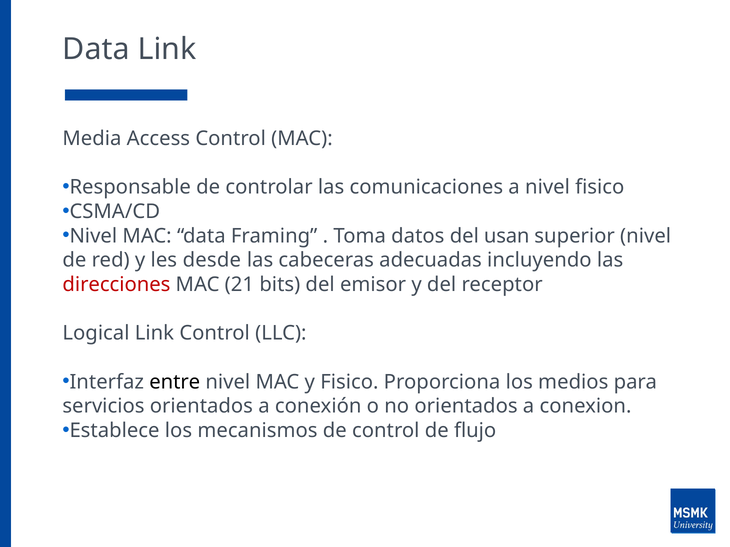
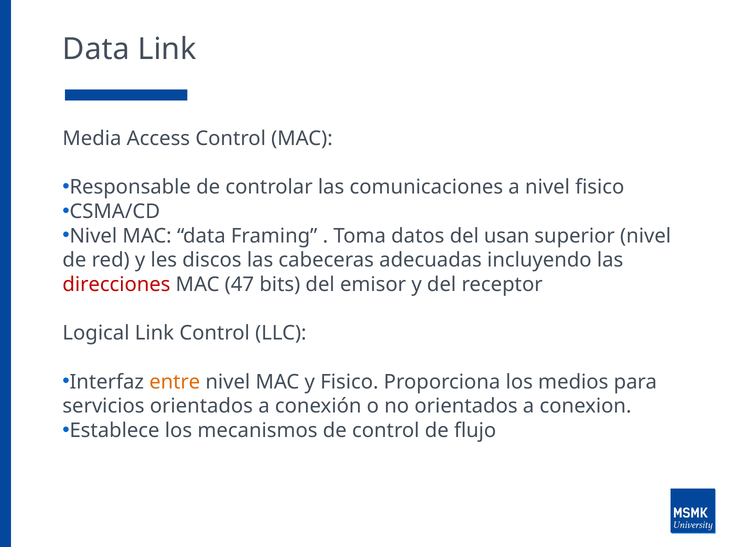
desde: desde -> discos
21: 21 -> 47
entre colour: black -> orange
